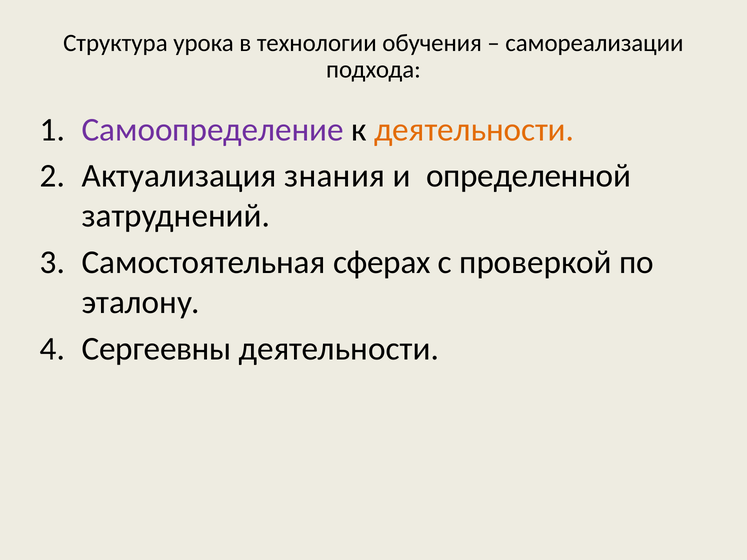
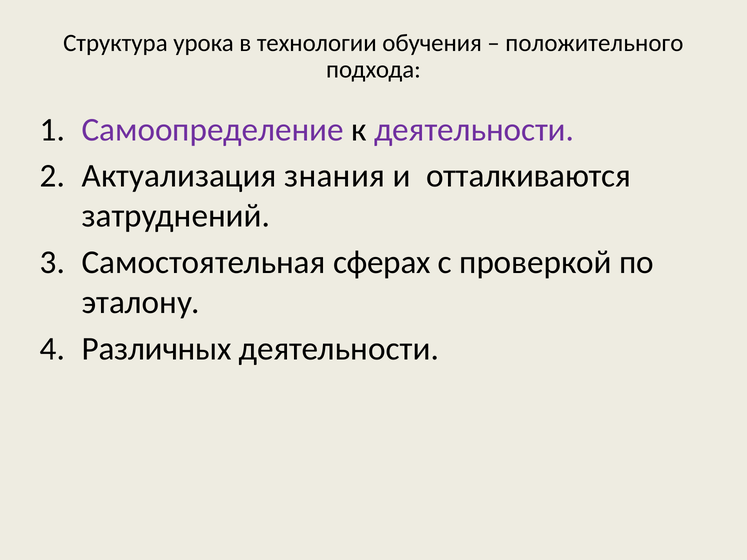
самореализации: самореализации -> положительного
деятельности at (474, 130) colour: orange -> purple
определенной: определенной -> отталкиваются
Сергеевны: Сергеевны -> Различных
